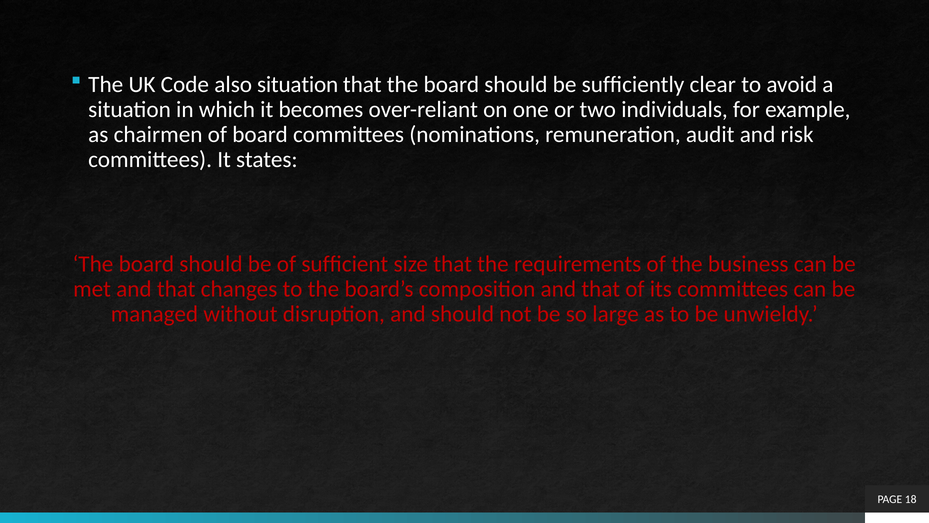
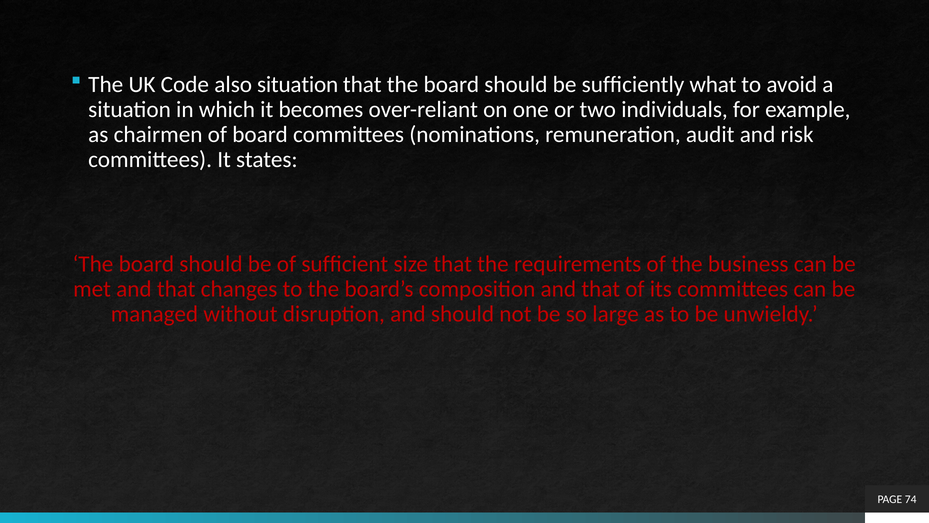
clear: clear -> what
18: 18 -> 74
